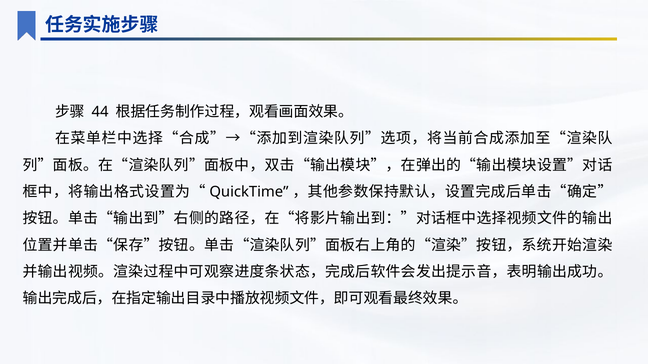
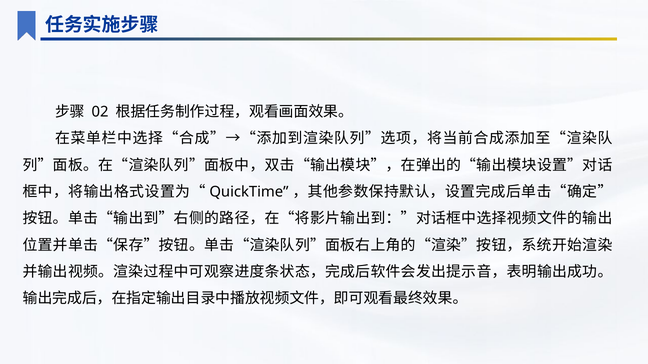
44: 44 -> 02
